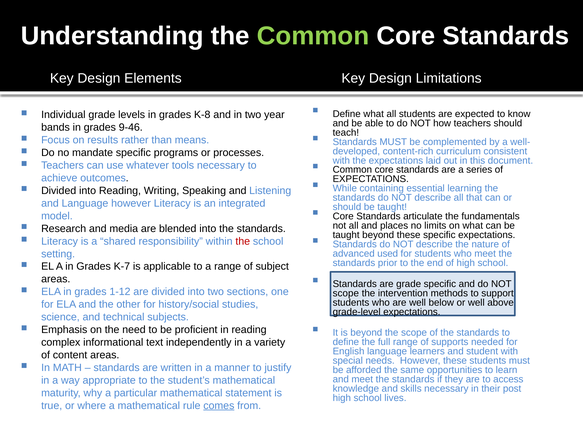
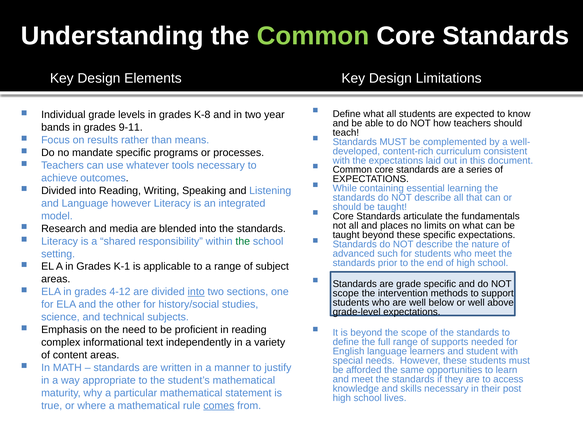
9-46: 9-46 -> 9-11
the at (243, 241) colour: red -> green
used: used -> such
K-7: K-7 -> K-1
1-12: 1-12 -> 4-12
into at (196, 292) underline: none -> present
